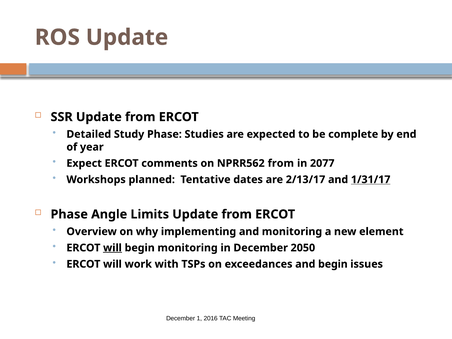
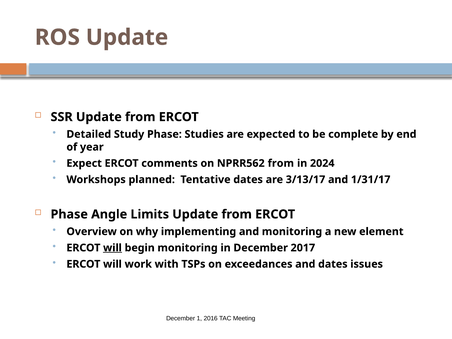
2077: 2077 -> 2024
2/13/17: 2/13/17 -> 3/13/17
1/31/17 underline: present -> none
2050: 2050 -> 2017
and begin: begin -> dates
